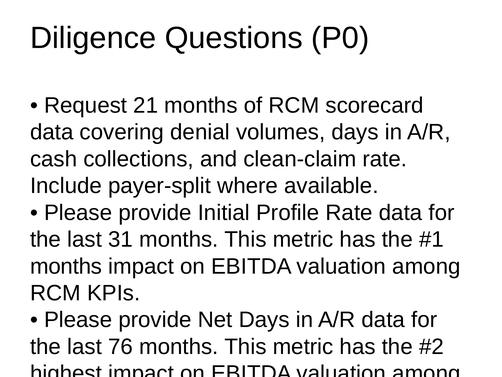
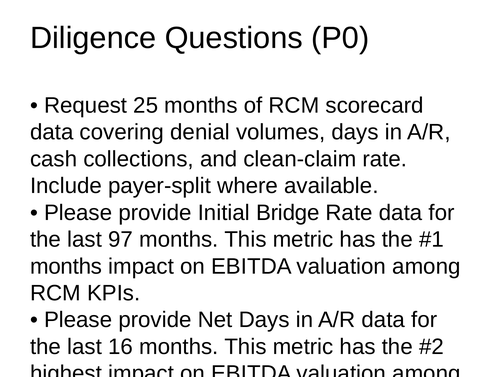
21: 21 -> 25
Profile: Profile -> Bridge
31: 31 -> 97
76: 76 -> 16
